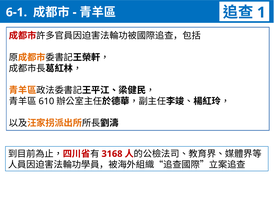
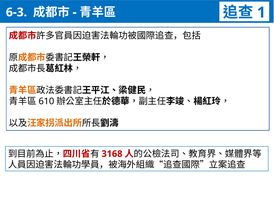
6-1: 6-1 -> 6-3
